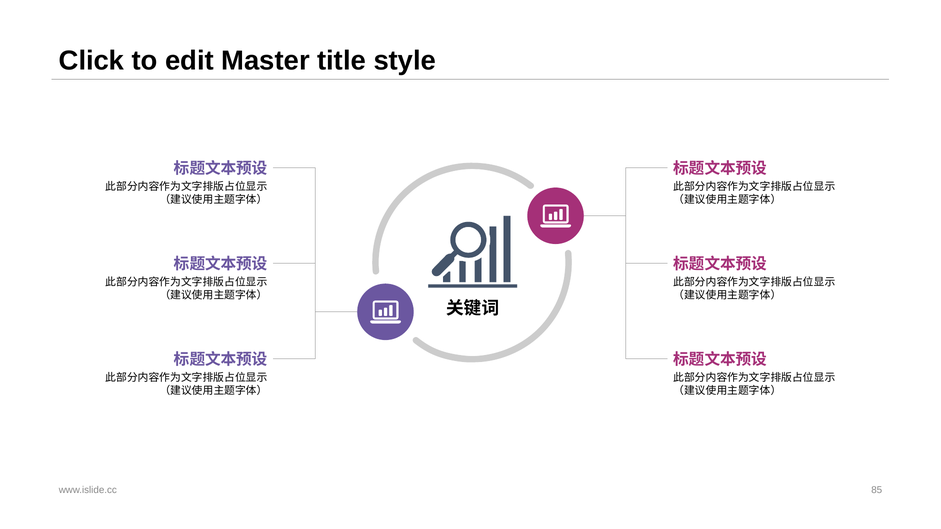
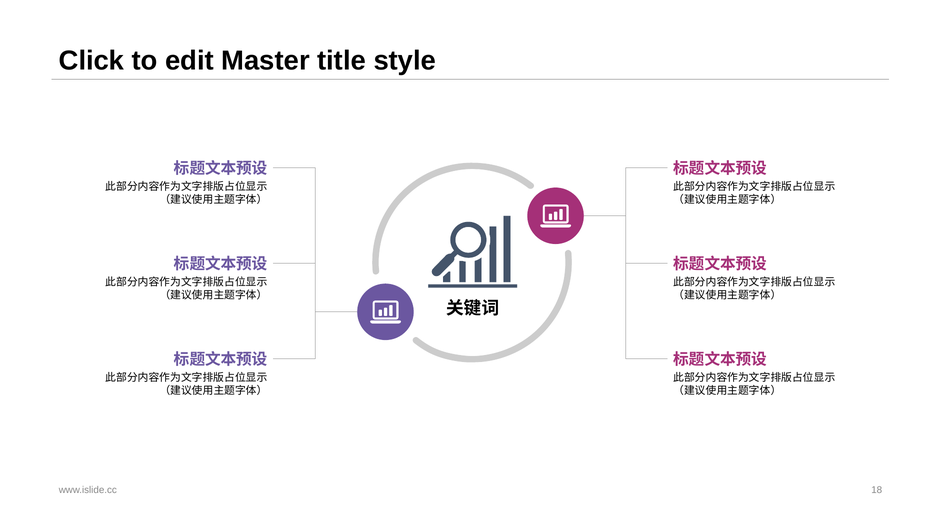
85: 85 -> 18
